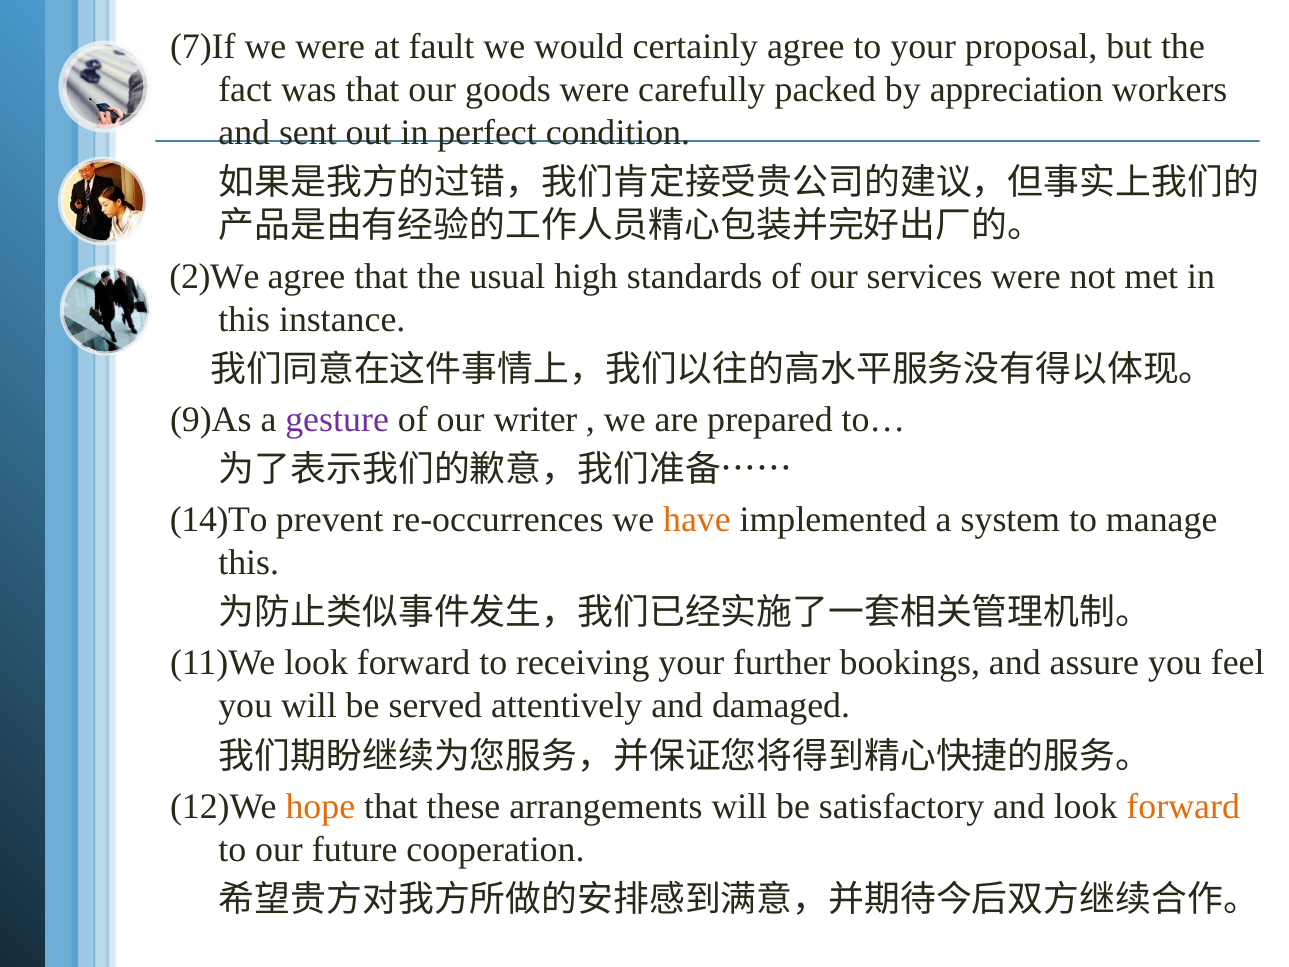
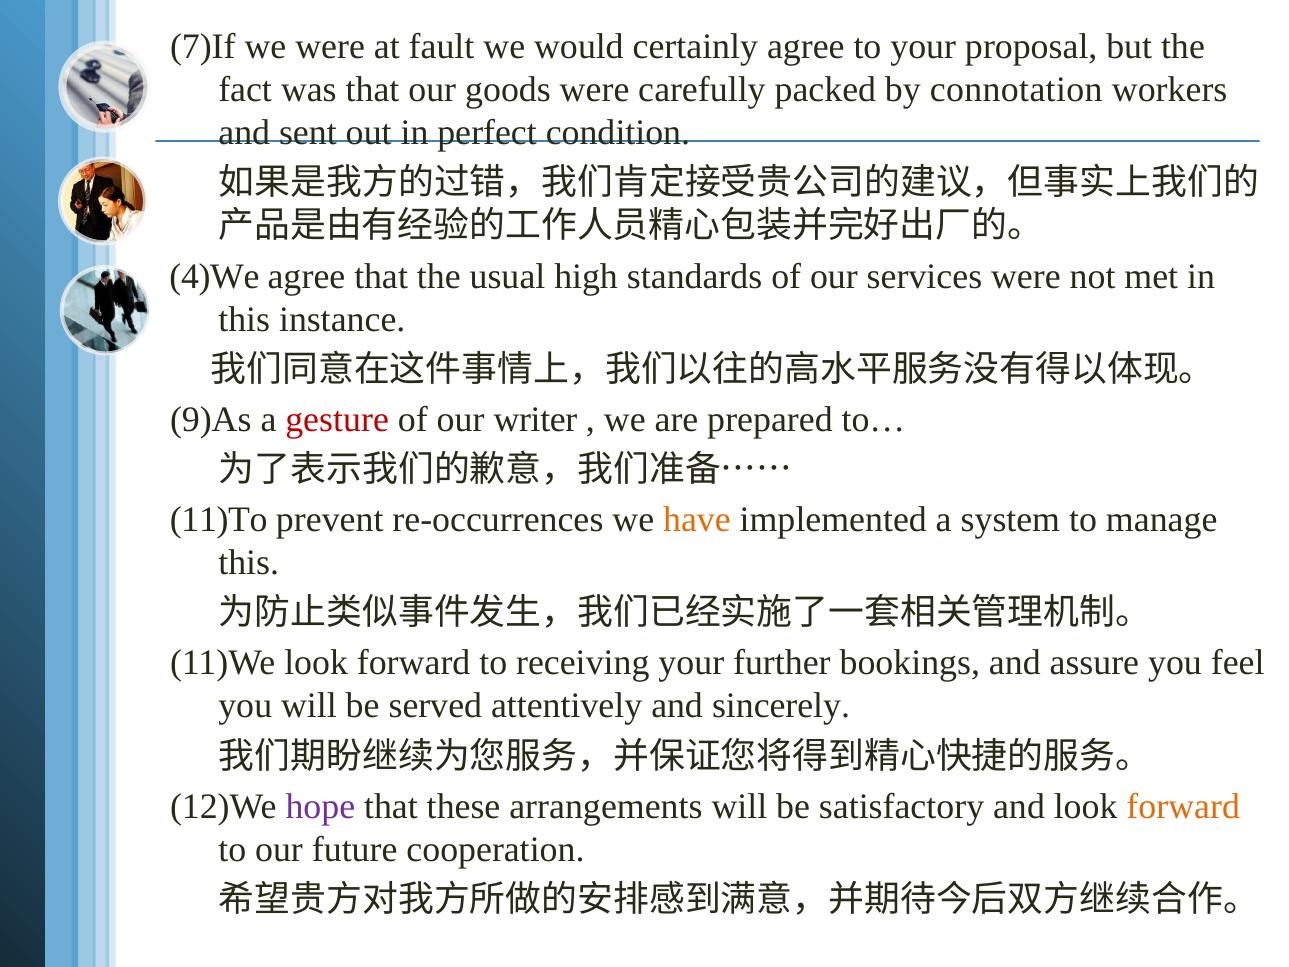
appreciation: appreciation -> connotation
2)We: 2)We -> 4)We
gesture colour: purple -> red
14)To: 14)To -> 11)To
damaged: damaged -> sincerely
hope colour: orange -> purple
